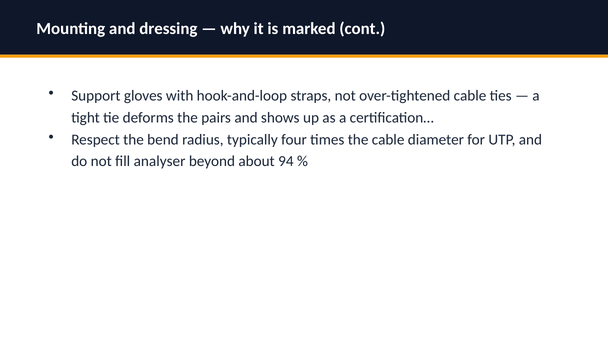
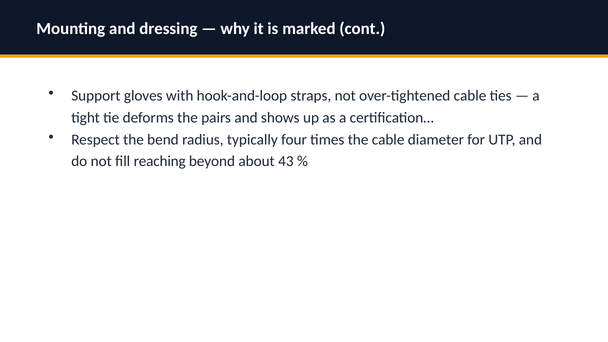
analyser: analyser -> reaching
94: 94 -> 43
